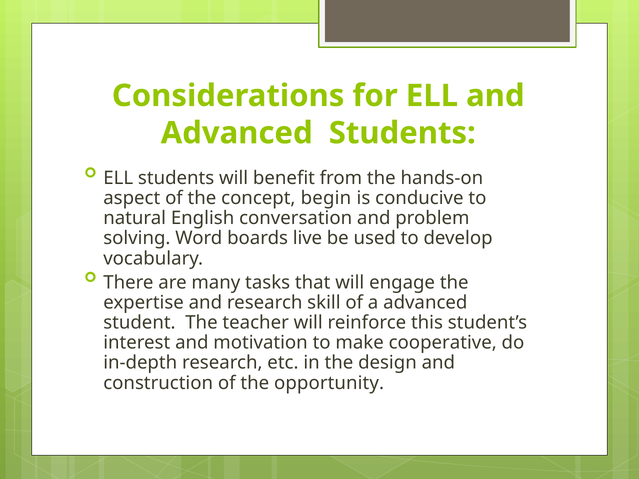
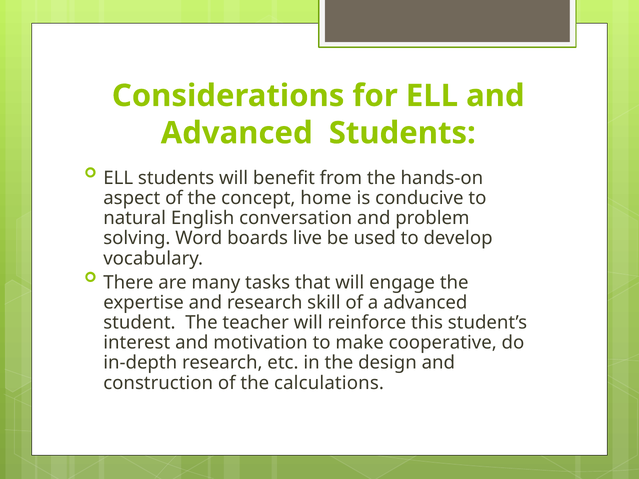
begin: begin -> home
opportunity: opportunity -> calculations
